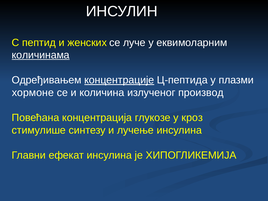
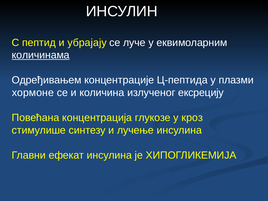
женских: женских -> убрајају
концентрације underline: present -> none
производ: производ -> ексрецију
